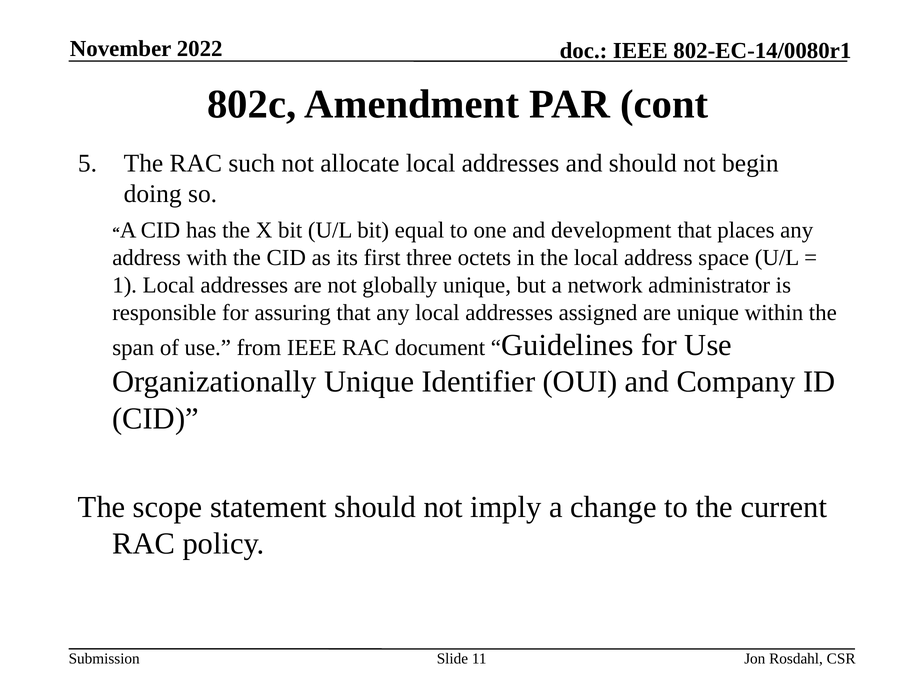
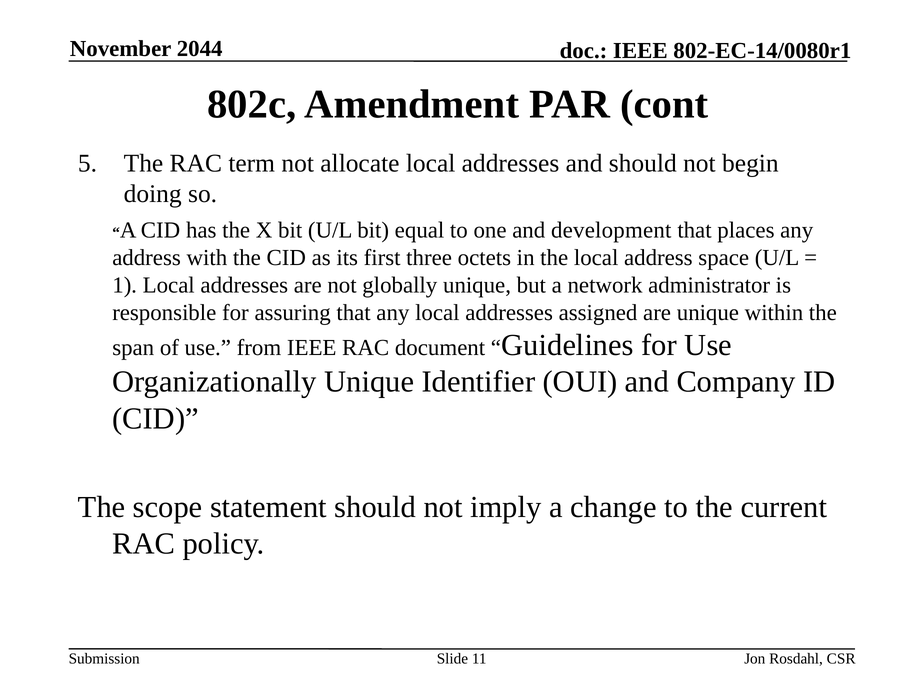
2022: 2022 -> 2044
such: such -> term
